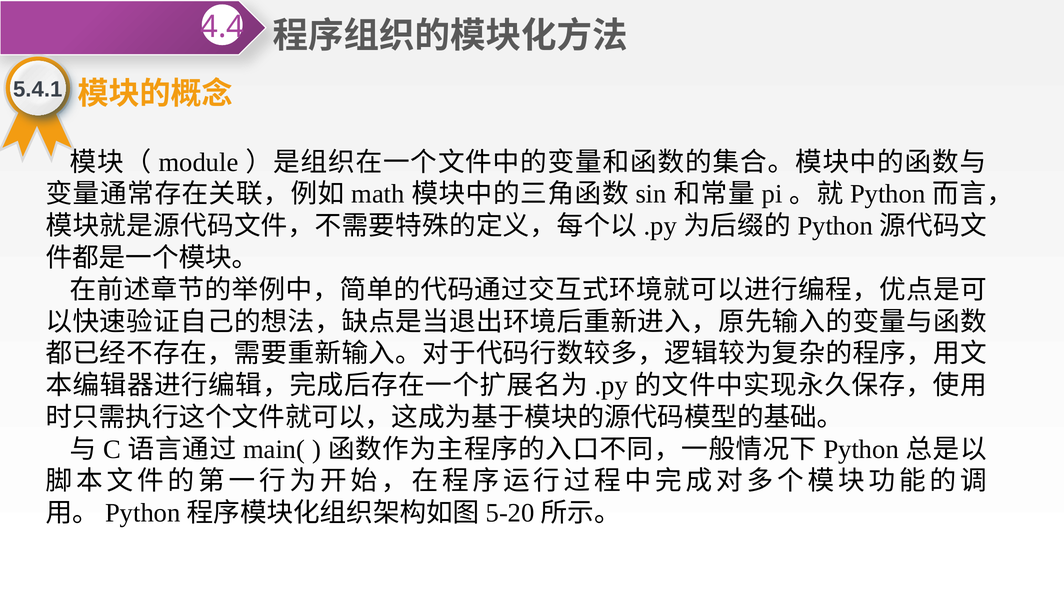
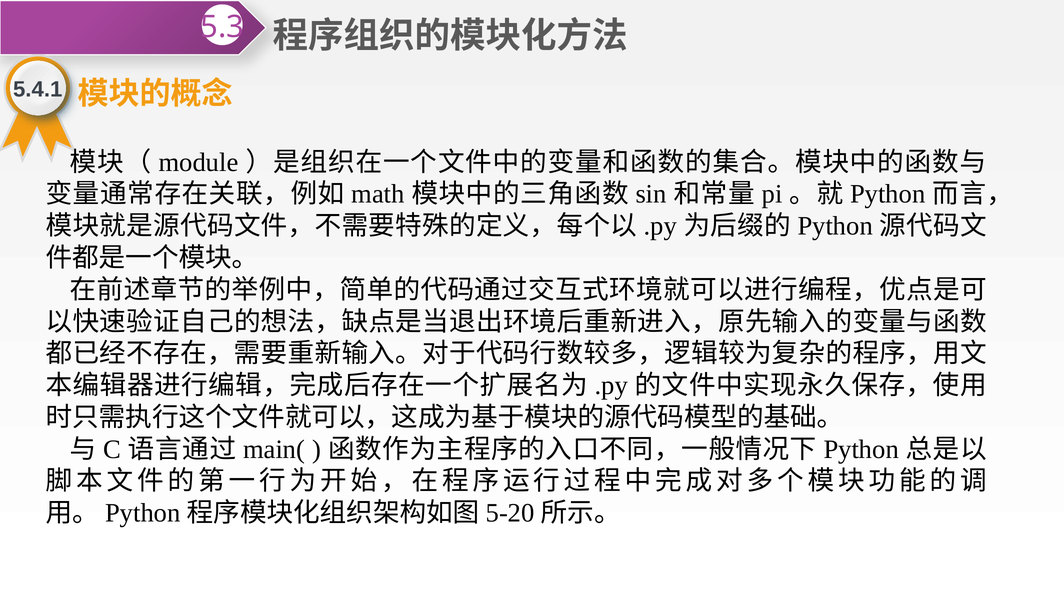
4.4: 4.4 -> 5.3
